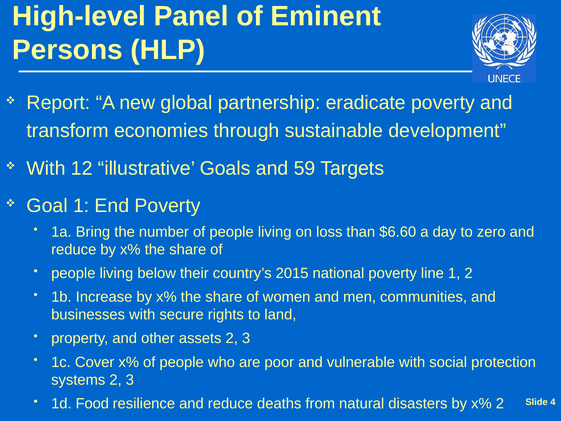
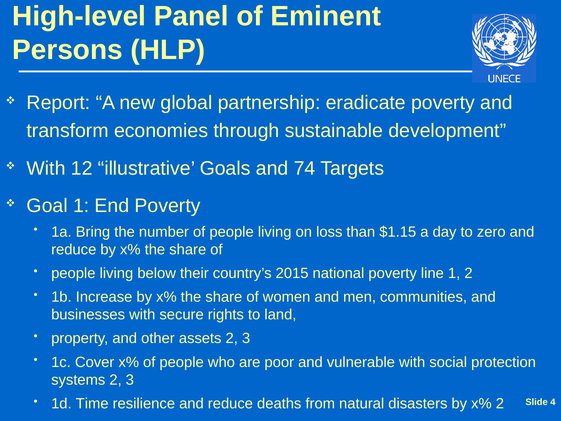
59: 59 -> 74
$6.60: $6.60 -> $1.15
Food: Food -> Time
